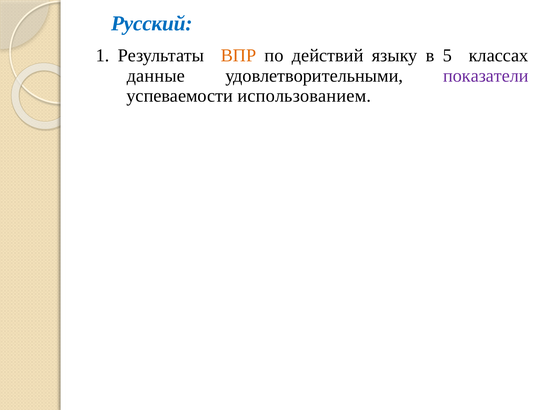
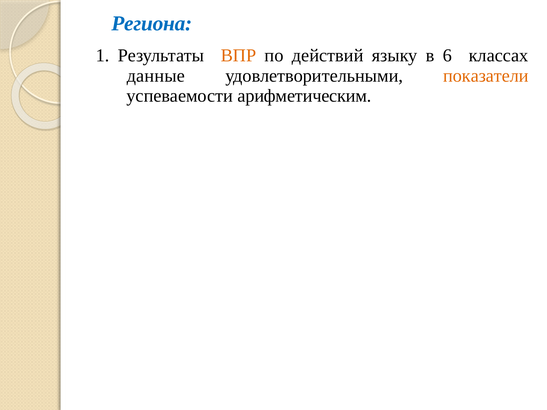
Русский: Русский -> Региона
5: 5 -> 6
показатели colour: purple -> orange
использованием: использованием -> арифметическим
